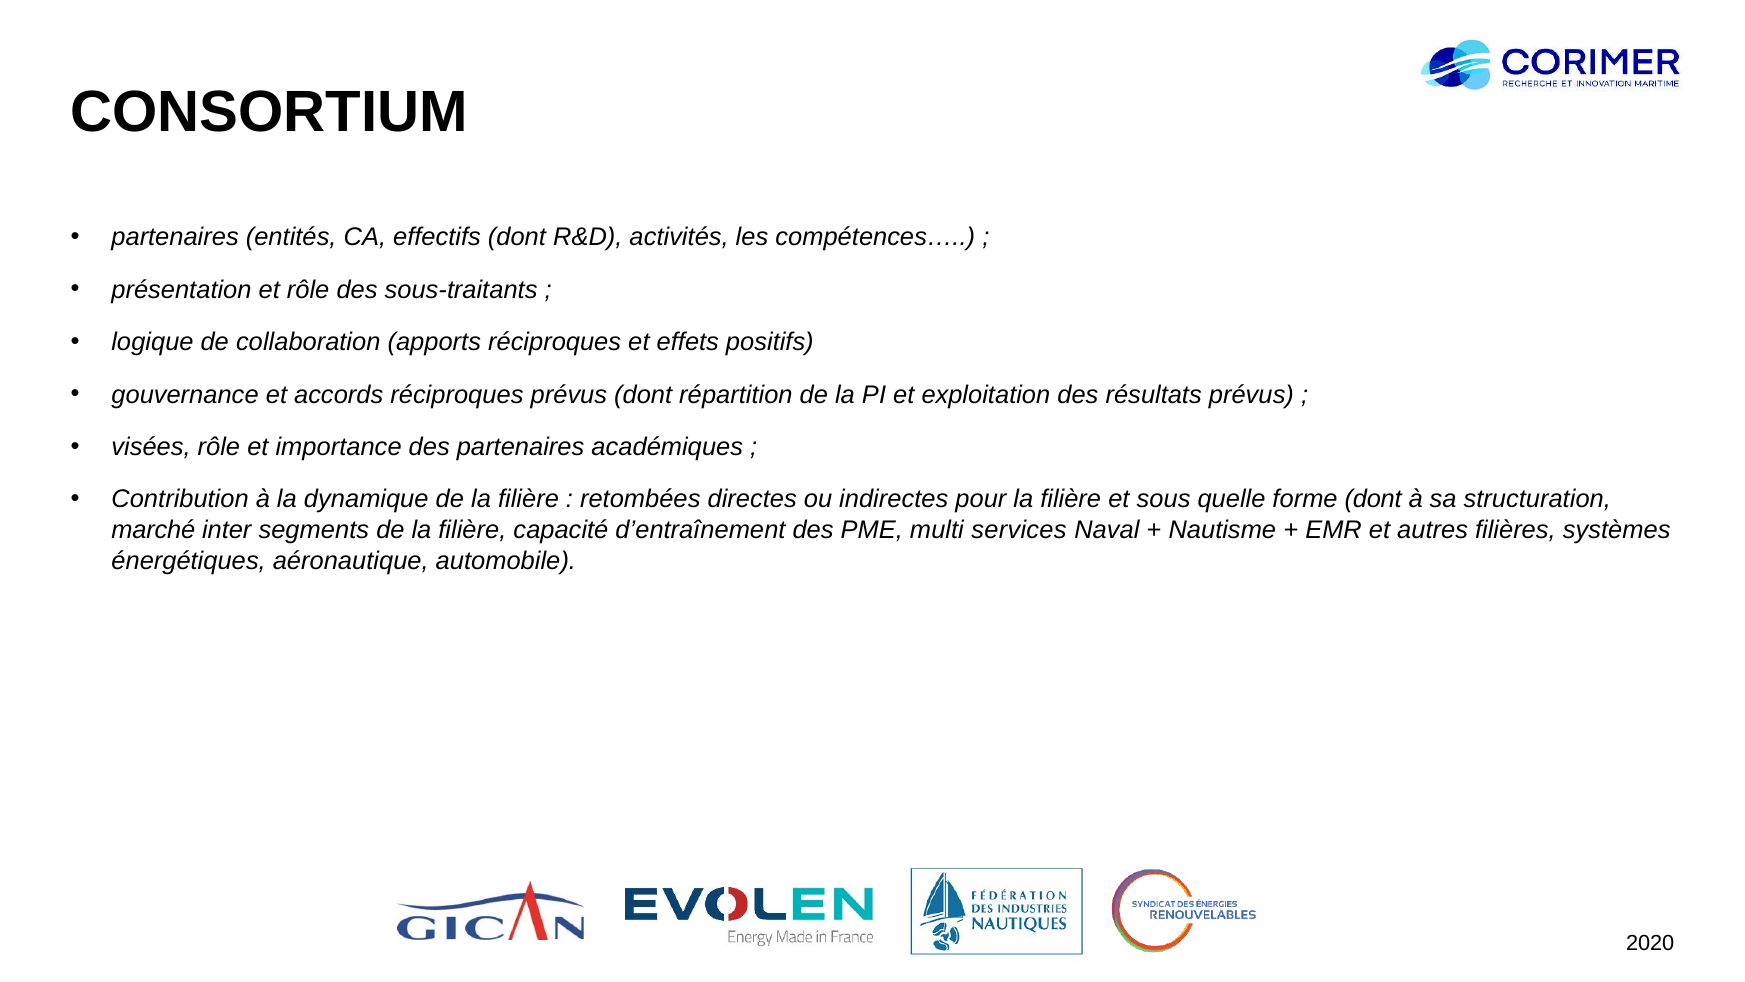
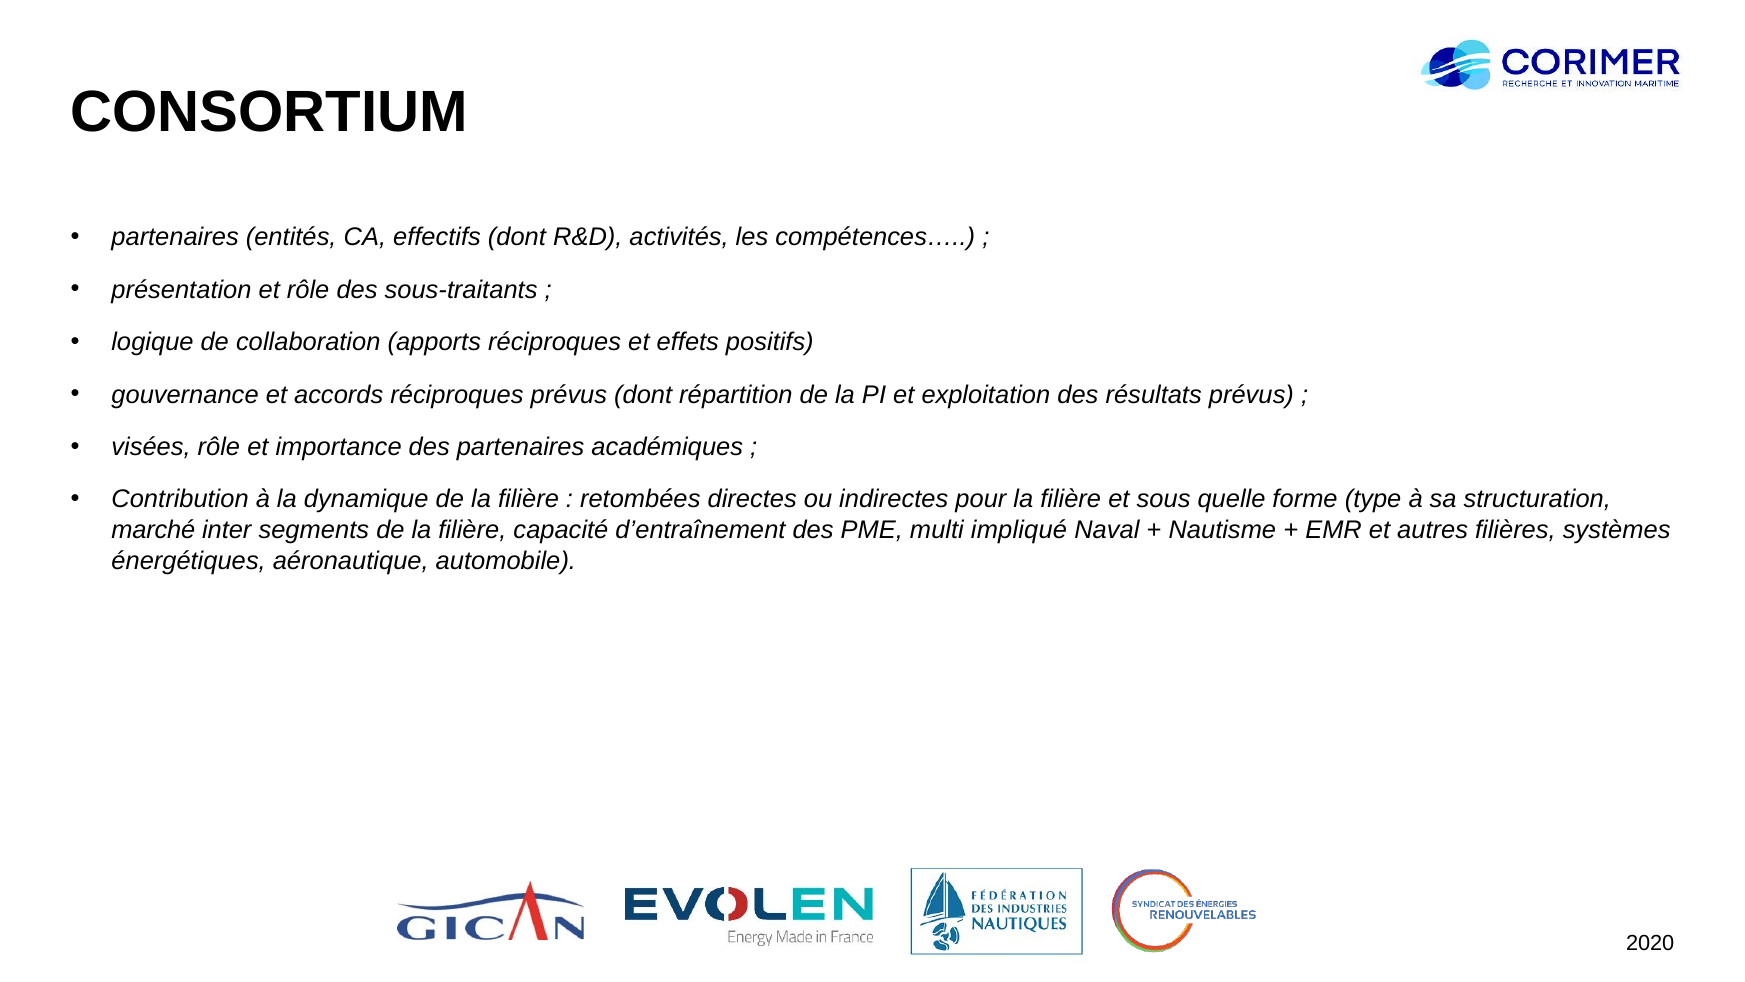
forme dont: dont -> type
services: services -> impliqué
